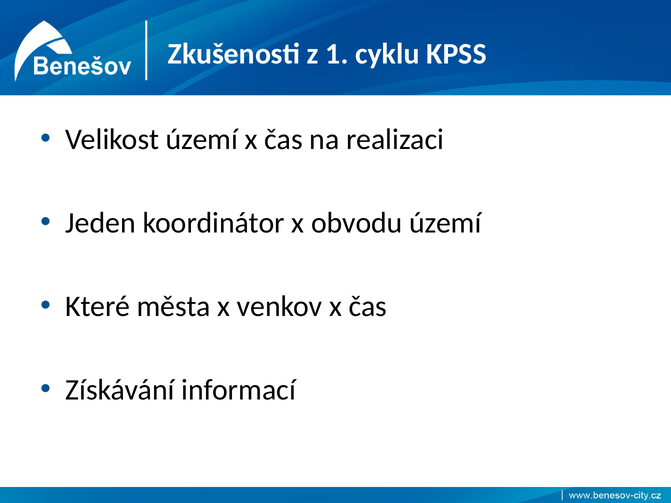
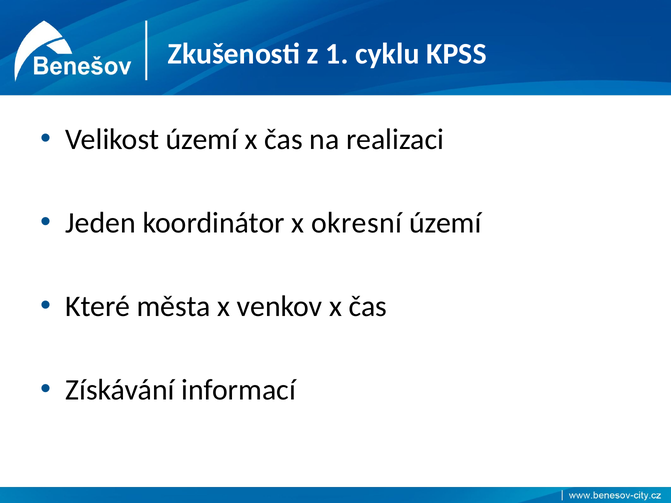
obvodu: obvodu -> okresní
